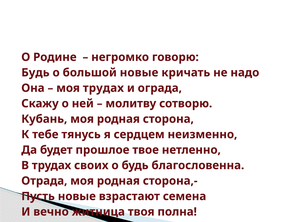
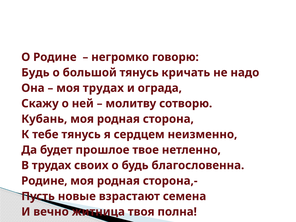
большой новые: новые -> тянусь
Отрада at (44, 181): Отрада -> Родине
